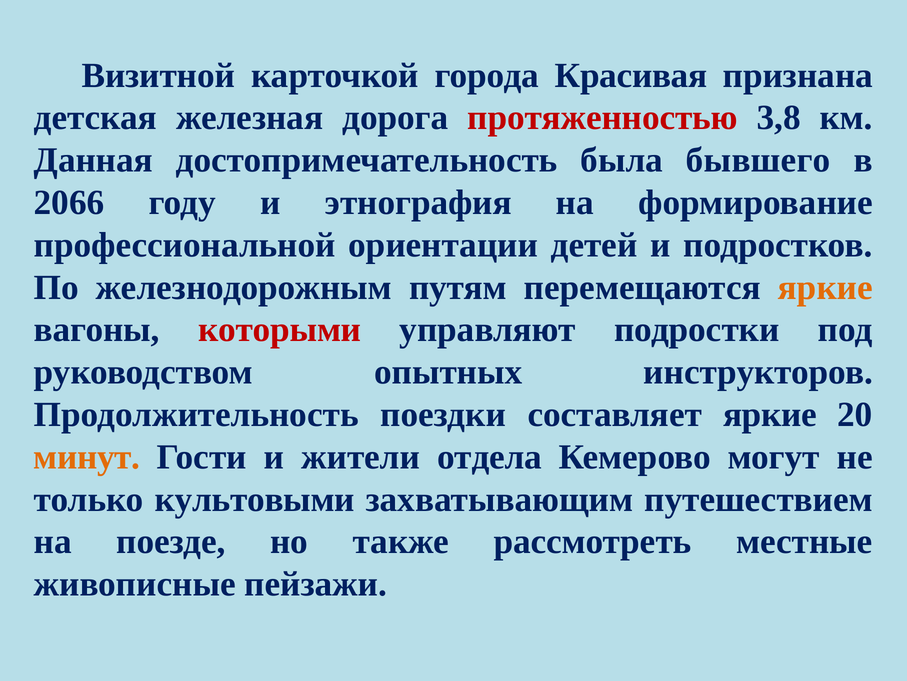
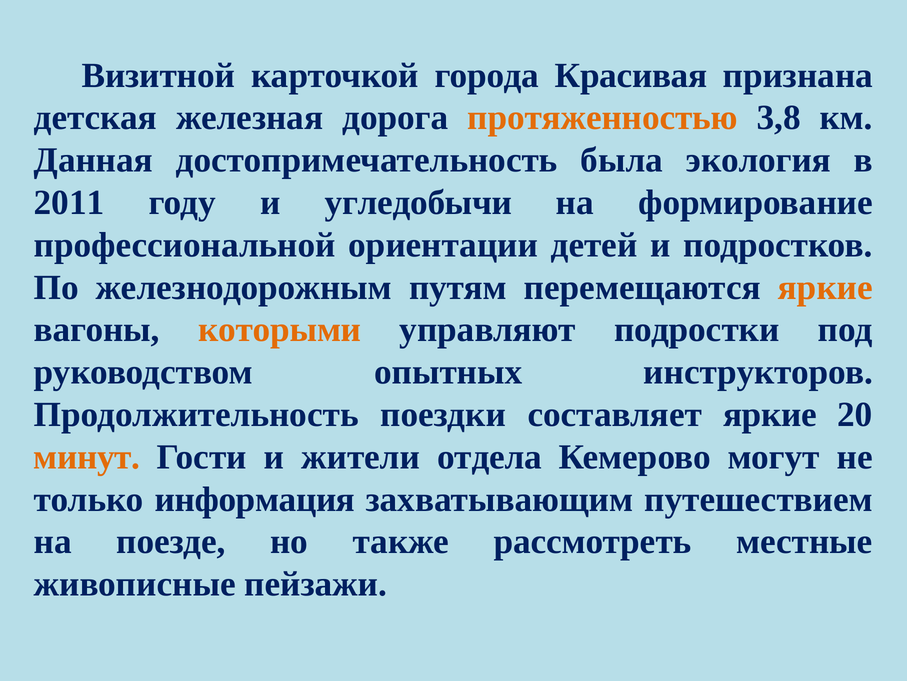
протяженностью colour: red -> orange
бывшего: бывшего -> экология
2066: 2066 -> 2011
этнография: этнография -> угледобычи
которыми colour: red -> orange
культовыми: культовыми -> информация
